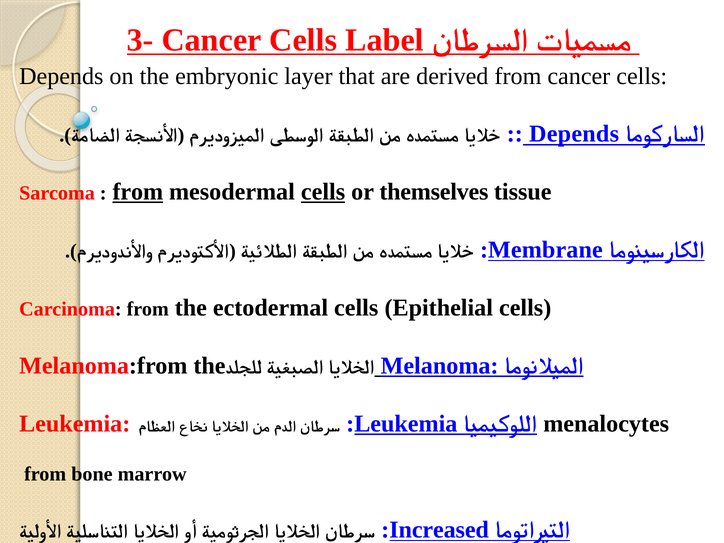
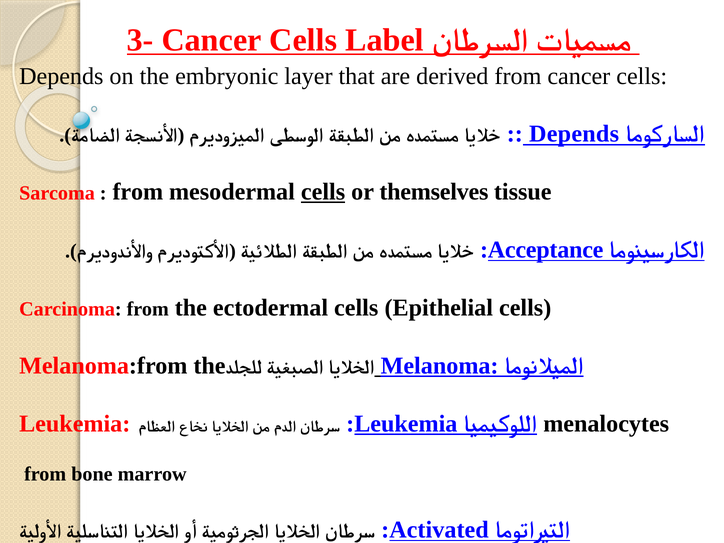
from at (138, 192) underline: present -> none
Membrane: Membrane -> Acceptance
Increased: Increased -> Activated
